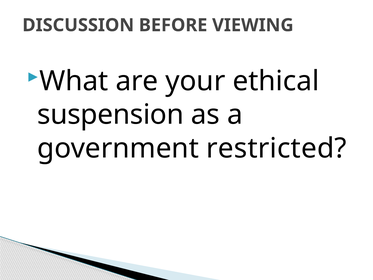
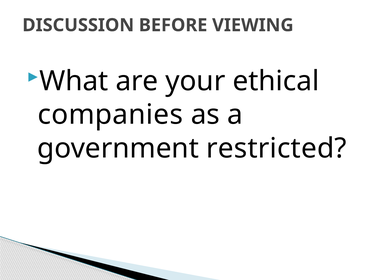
suspension: suspension -> companies
